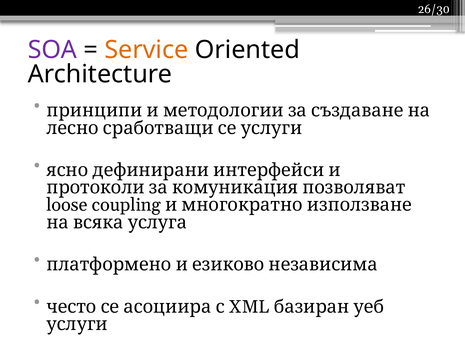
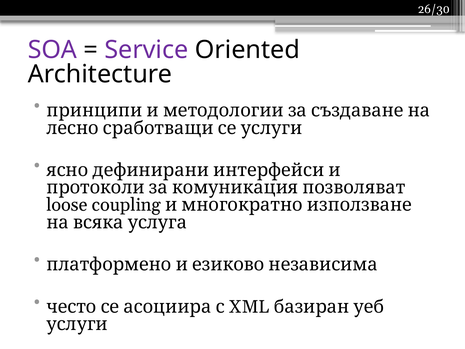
Service colour: orange -> purple
